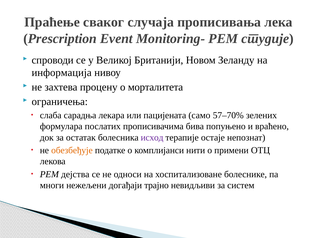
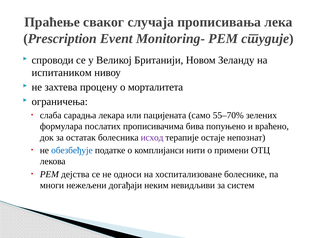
информација: информација -> испитаником
57–70%: 57–70% -> 55–70%
обезбеђује colour: orange -> blue
трајно: трајно -> неким
